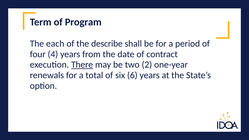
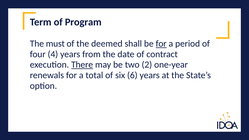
each: each -> must
describe: describe -> deemed
for at (161, 44) underline: none -> present
